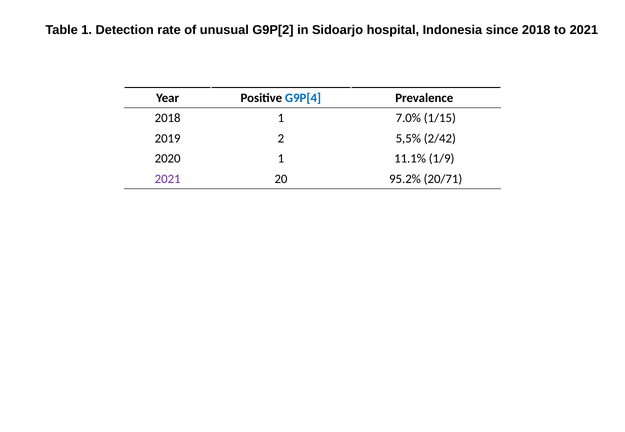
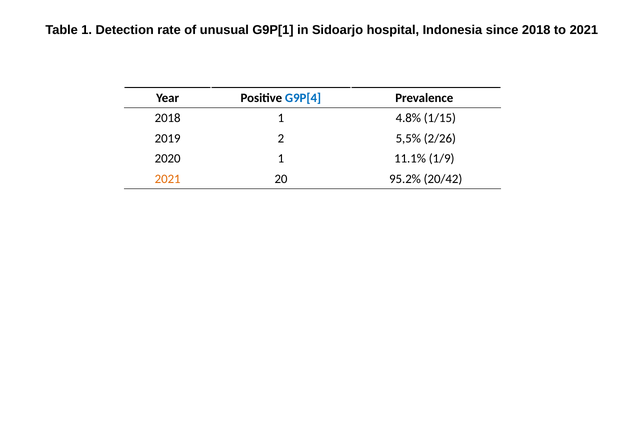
G9P[2: G9P[2 -> G9P[1
7.0%: 7.0% -> 4.8%
2/42: 2/42 -> 2/26
2021 at (168, 179) colour: purple -> orange
20/71: 20/71 -> 20/42
